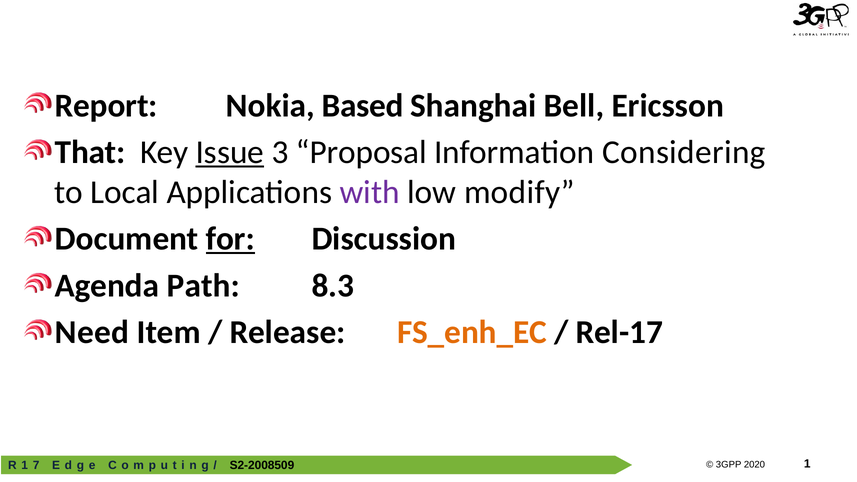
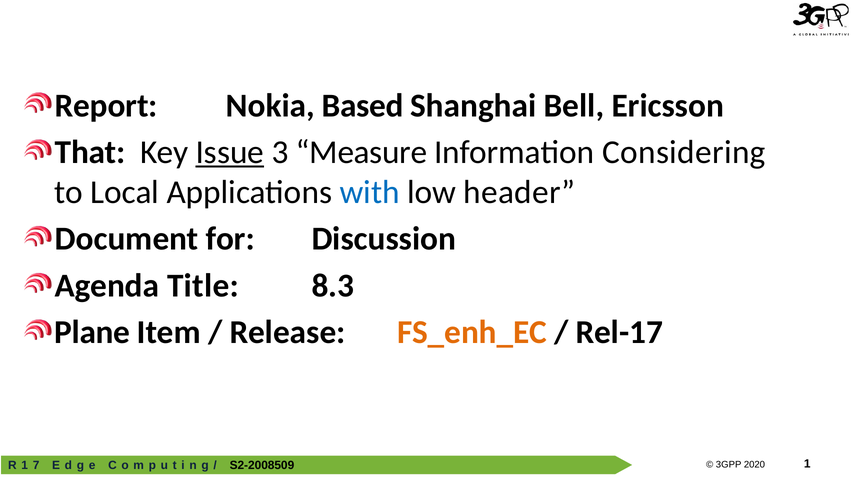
Proposal: Proposal -> Measure
with colour: purple -> blue
modify: modify -> header
for underline: present -> none
Path: Path -> Title
Need: Need -> Plane
